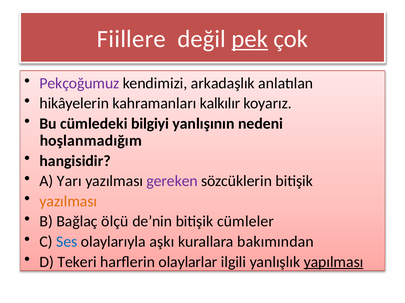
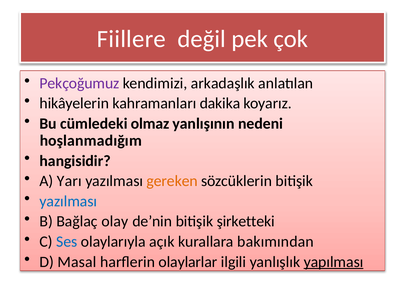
pek underline: present -> none
kalkılır: kalkılır -> dakika
bilgiyi: bilgiyi -> olmaz
gereken colour: purple -> orange
yazılması at (68, 202) colour: orange -> blue
ölçü: ölçü -> olay
cümleler: cümleler -> şirketteki
aşkı: aşkı -> açık
Tekeri: Tekeri -> Masal
